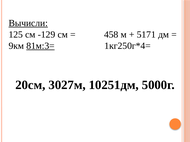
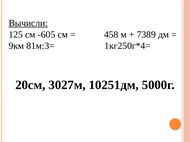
-129: -129 -> -605
5171: 5171 -> 7389
81м:3= underline: present -> none
